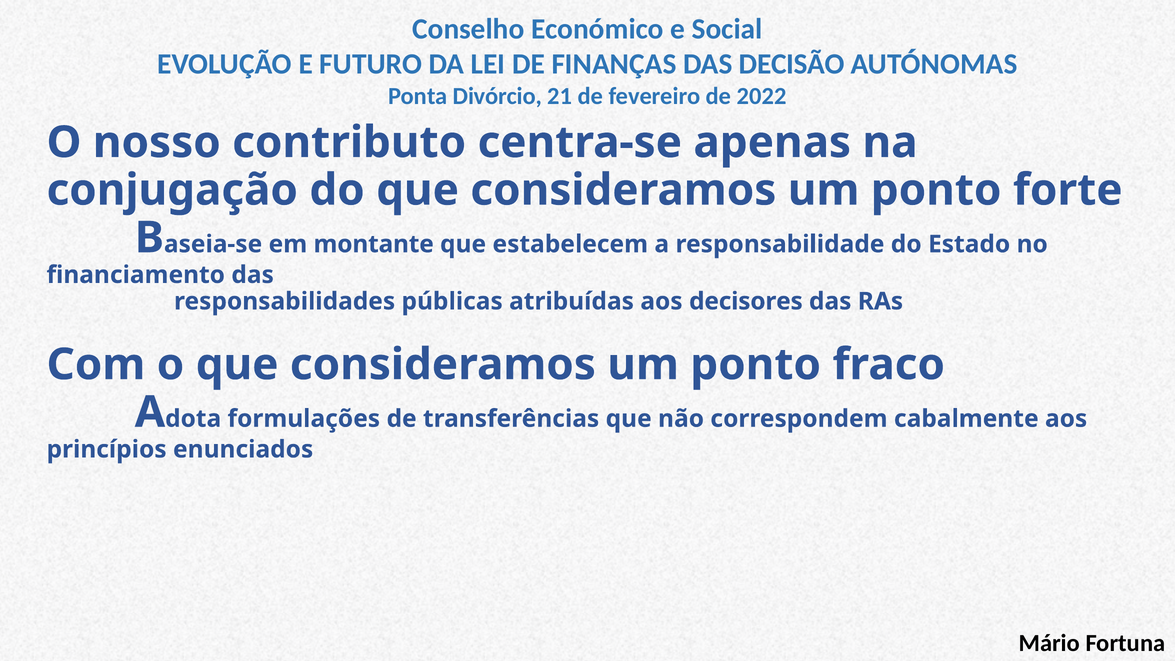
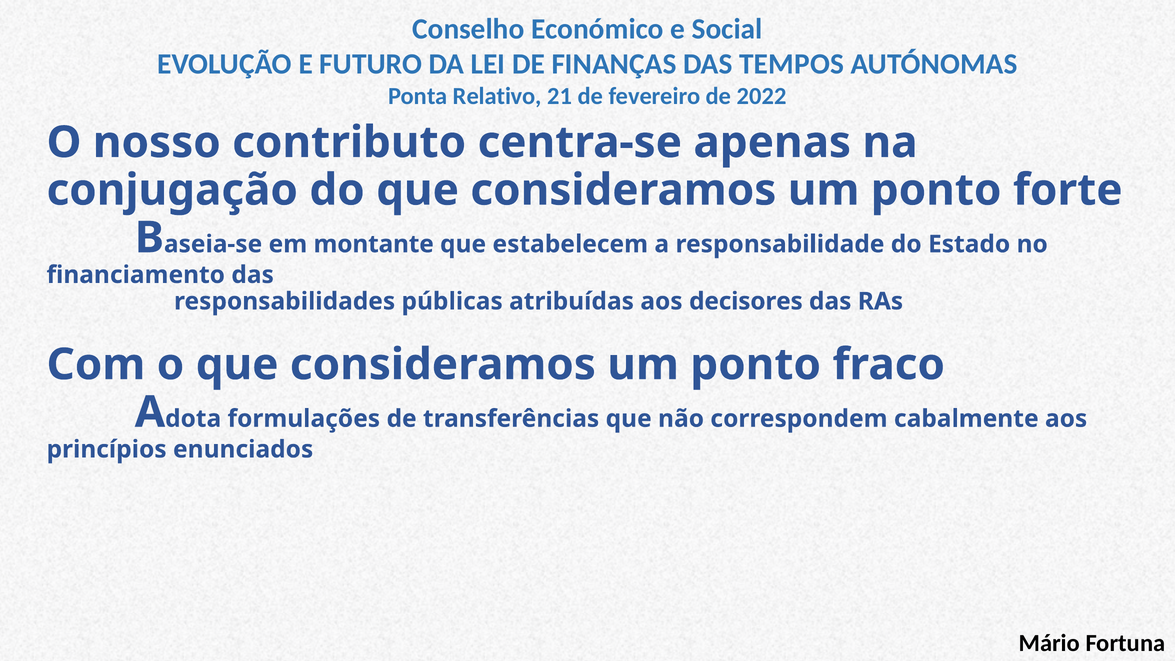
DECISÃO: DECISÃO -> TEMPOS
Divórcio: Divórcio -> Relativo
